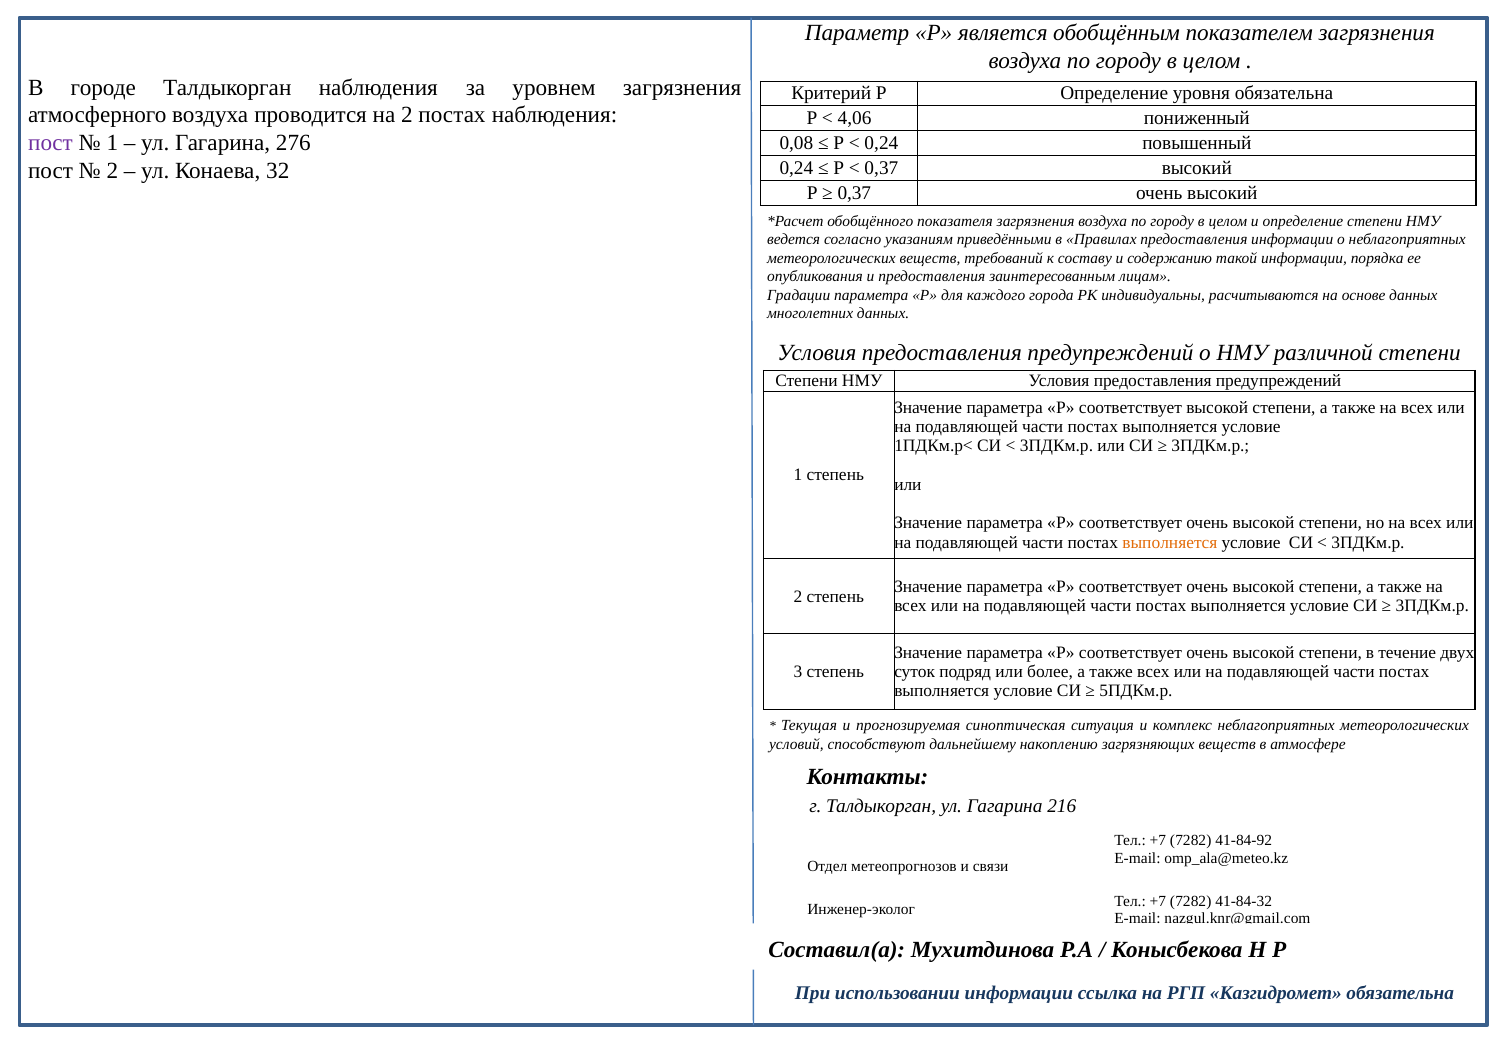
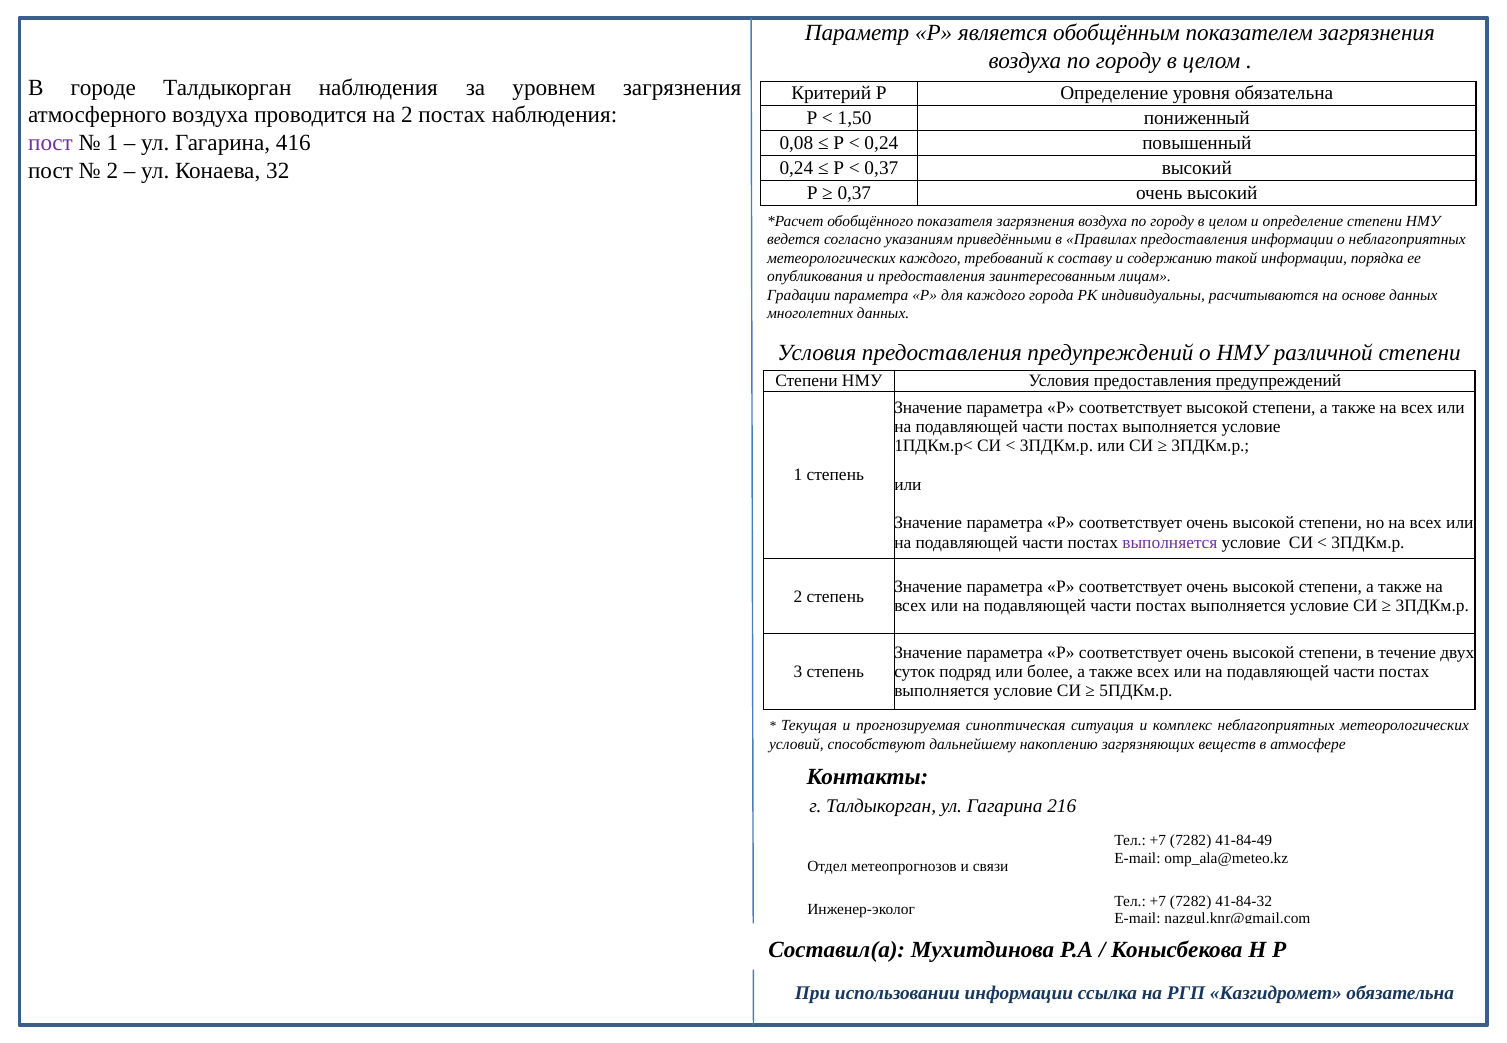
4,06: 4,06 -> 1,50
276: 276 -> 416
метеорологических веществ: веществ -> каждого
выполняется at (1170, 543) colour: orange -> purple
41-84-92: 41-84-92 -> 41-84-49
